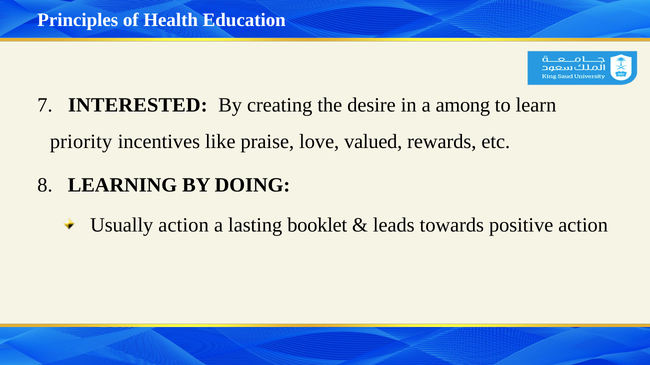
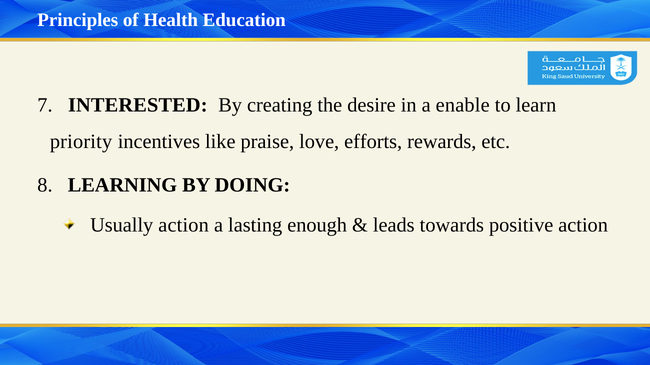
among: among -> enable
valued: valued -> efforts
booklet: booklet -> enough
